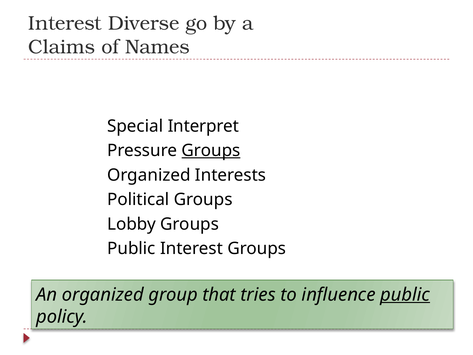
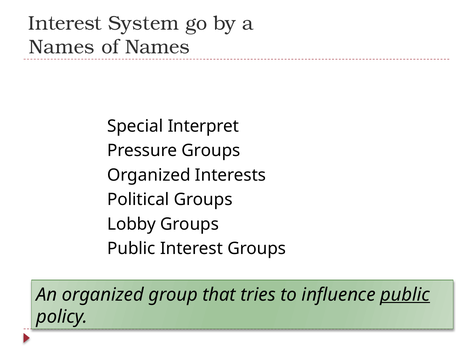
Diverse: Diverse -> System
Claims at (62, 47): Claims -> Names
Groups at (211, 150) underline: present -> none
